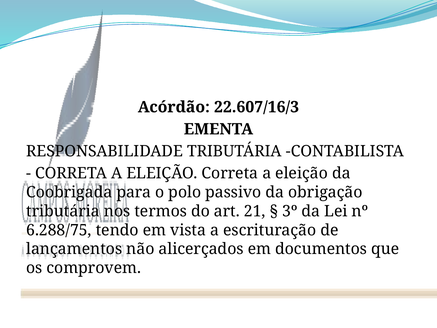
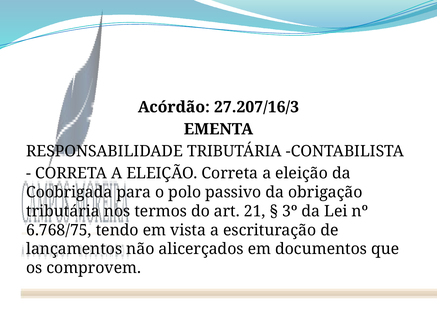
22.607/16/3: 22.607/16/3 -> 27.207/16/3
6.288/75: 6.288/75 -> 6.768/75
